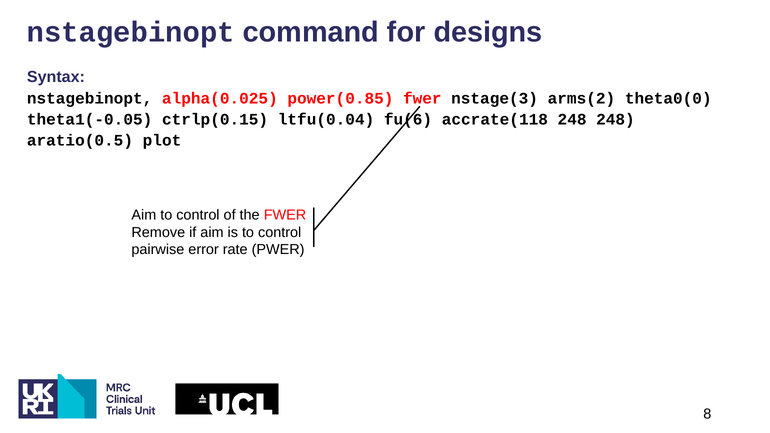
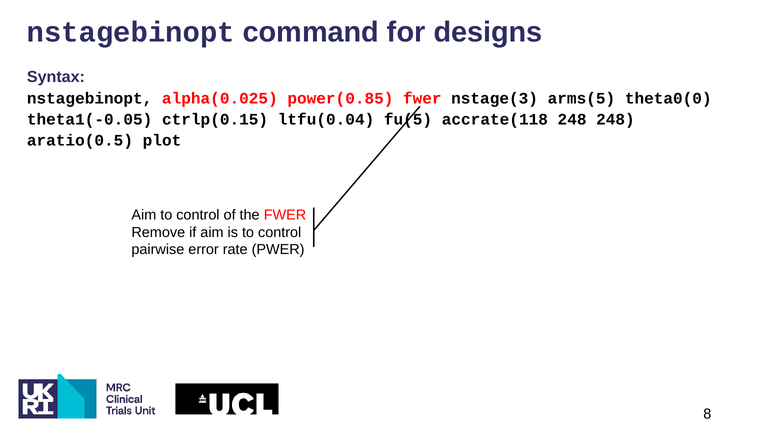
arms(2: arms(2 -> arms(5
fu(6: fu(6 -> fu(5
